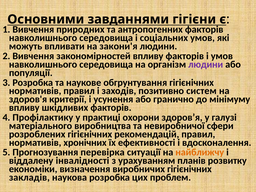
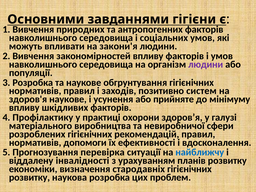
здоров'я критерії: критерії -> наукове
гранично: гранично -> прийняте
хронічних: хронічних -> допомоги
найближчу colour: orange -> blue
виробничих: виробничих -> стародавніх
закладів at (29, 177): закладів -> розвитку
